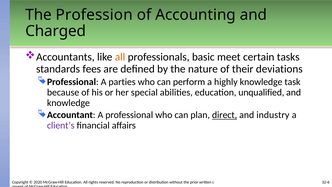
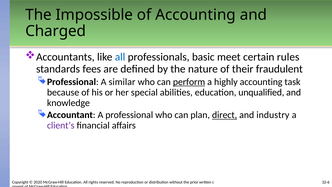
Profession: Profession -> Impossible
all at (120, 57) colour: orange -> blue
tasks: tasks -> rules
deviations: deviations -> fraudulent
parties: parties -> similar
perform underline: none -> present
highly knowledge: knowledge -> accounting
